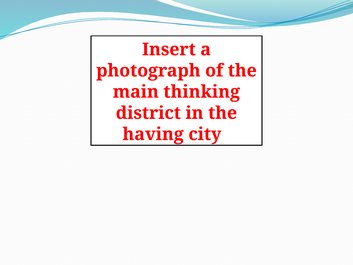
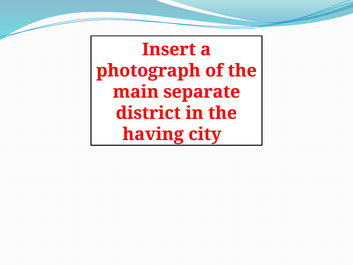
thinking: thinking -> separate
